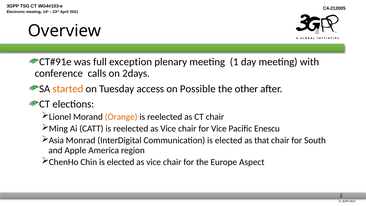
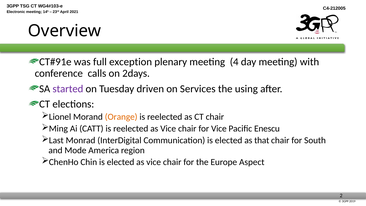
1: 1 -> 4
started colour: orange -> purple
access: access -> driven
Possible: Possible -> Services
other: other -> using
Asia: Asia -> Last
Apple: Apple -> Mode
